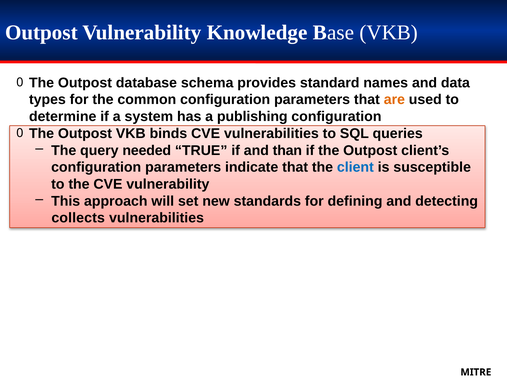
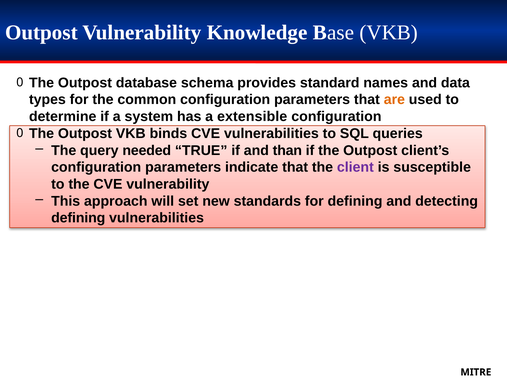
publishing: publishing -> extensible
client colour: blue -> purple
collects at (78, 218): collects -> defining
